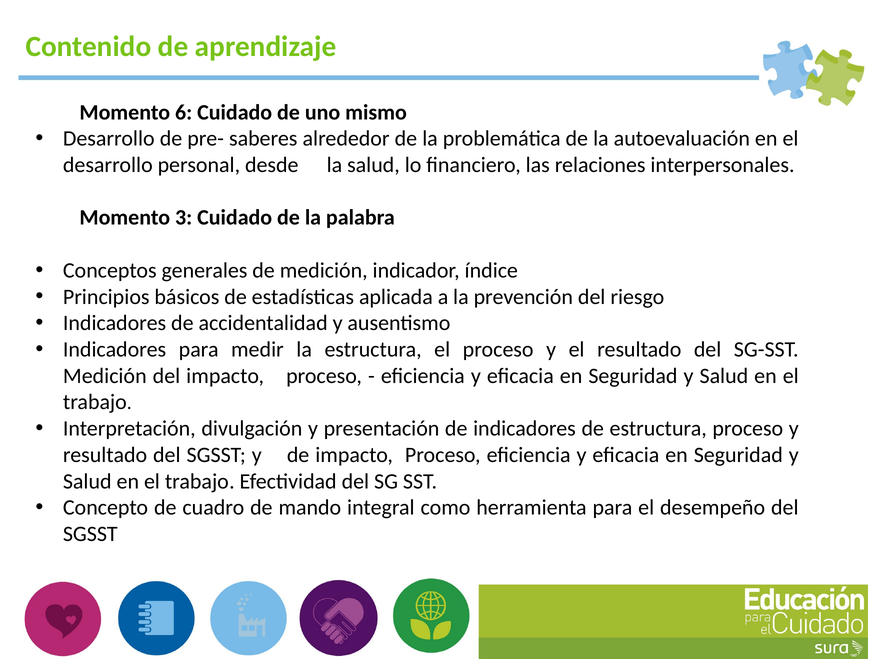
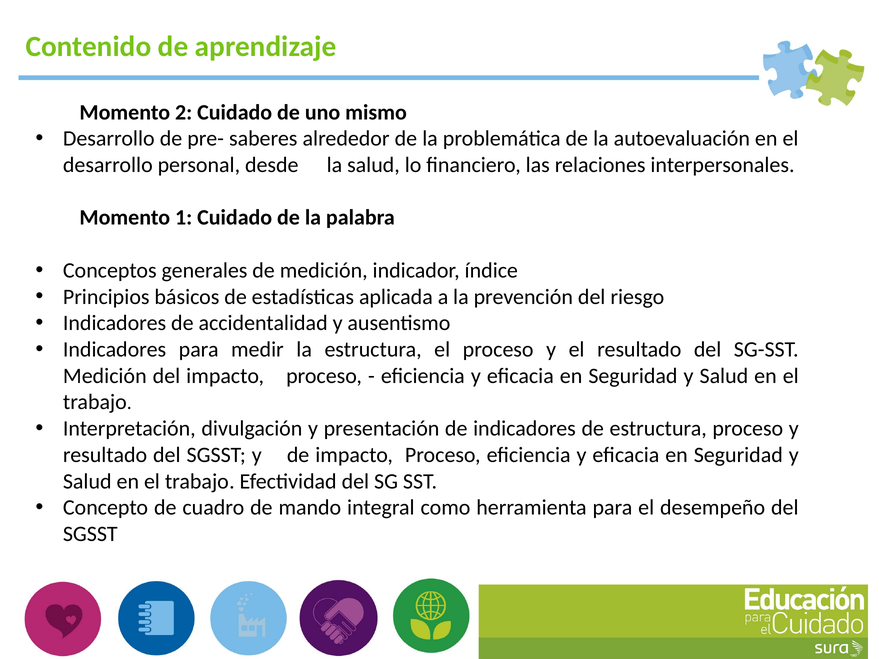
6: 6 -> 2
3: 3 -> 1
